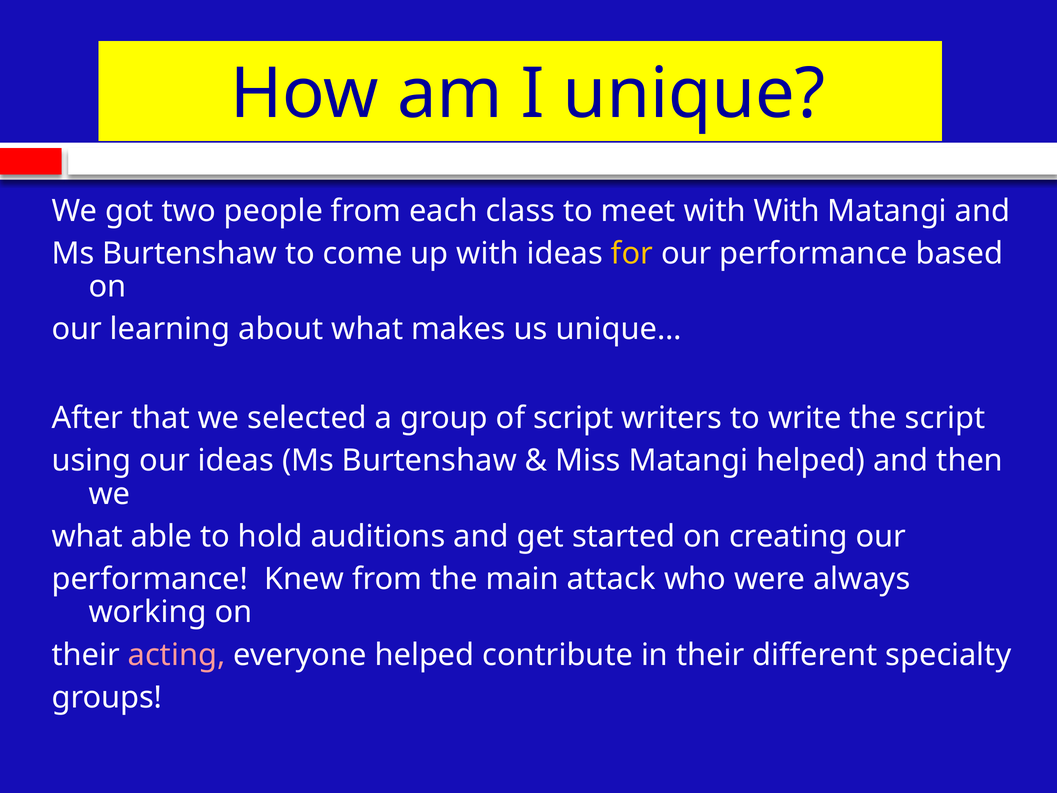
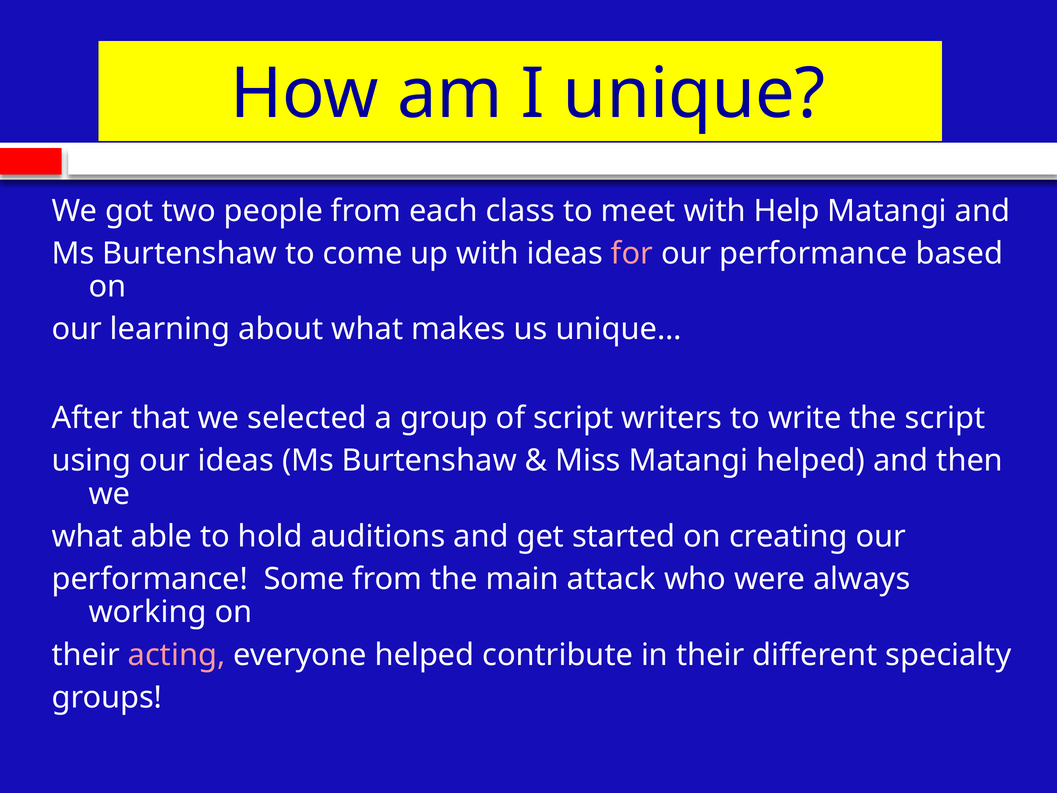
with With: With -> Help
for colour: yellow -> pink
Knew: Knew -> Some
